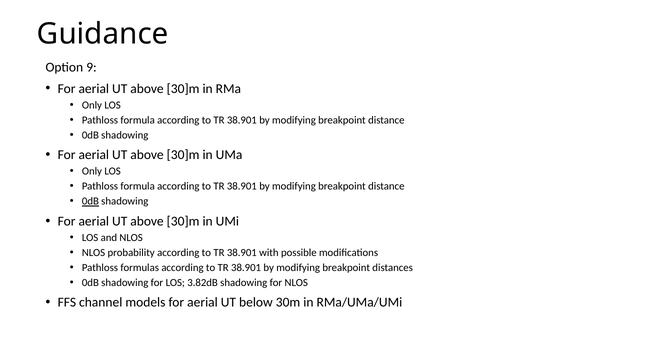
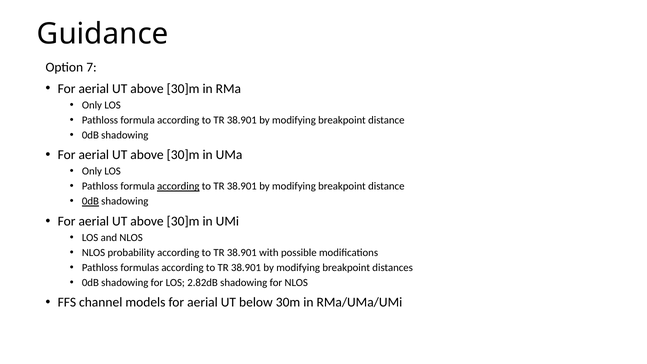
9: 9 -> 7
according at (178, 186) underline: none -> present
3.82dB: 3.82dB -> 2.82dB
